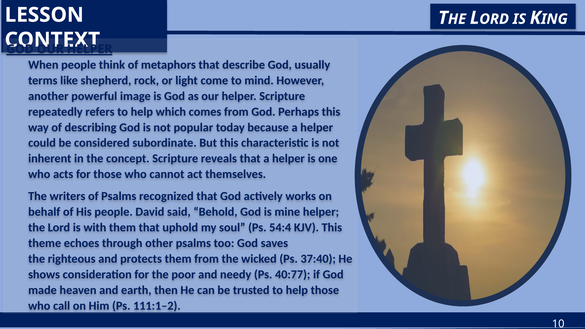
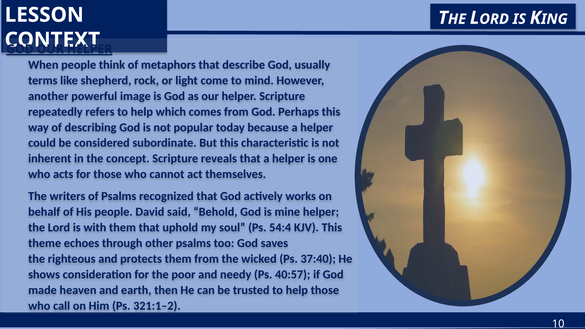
40:77: 40:77 -> 40:57
111:1–2: 111:1–2 -> 321:1–2
